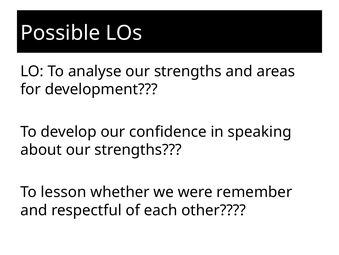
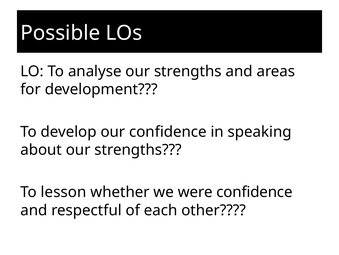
were remember: remember -> confidence
